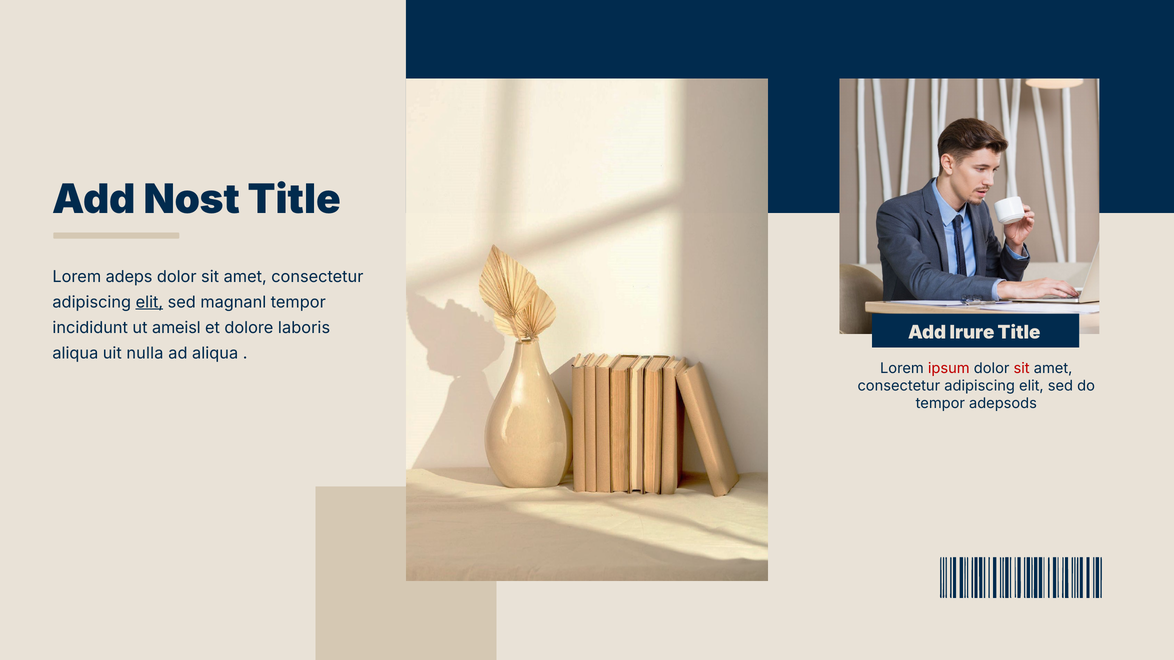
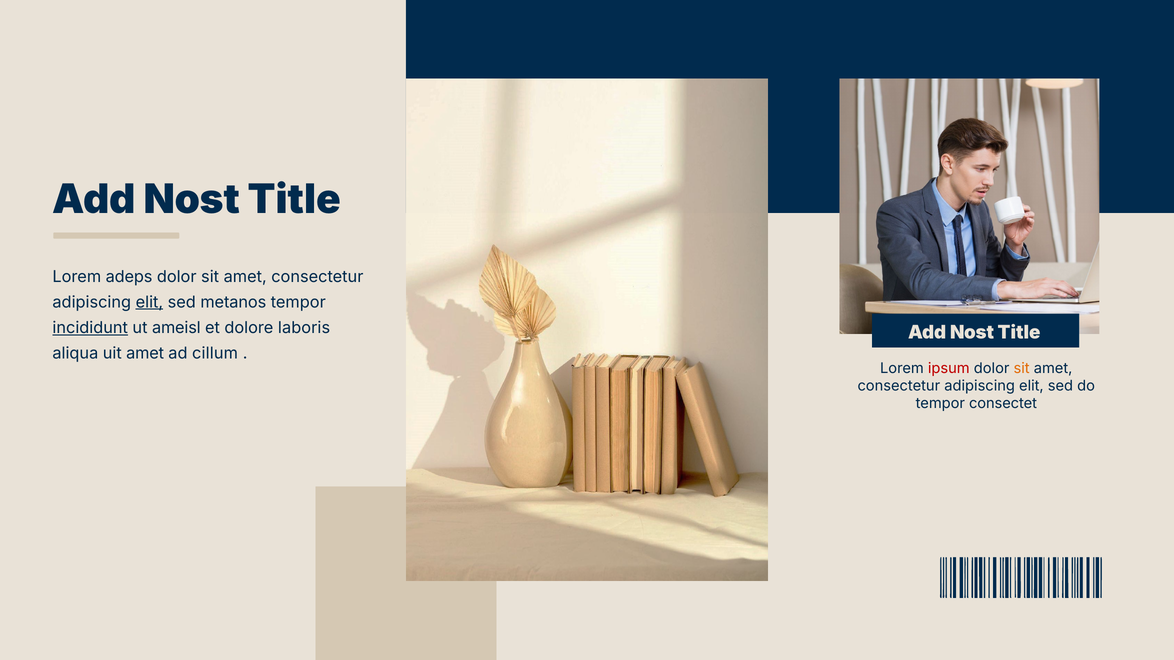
magnanl: magnanl -> metanos
incididunt underline: none -> present
Irure at (972, 333): Irure -> Nost
uit nulla: nulla -> amet
ad aliqua: aliqua -> cillum
sit at (1022, 368) colour: red -> orange
adepsods: adepsods -> consectet
